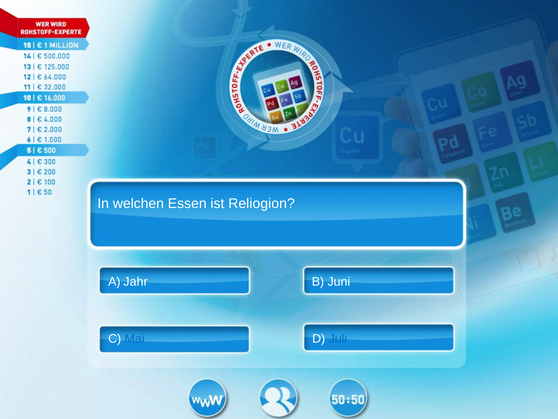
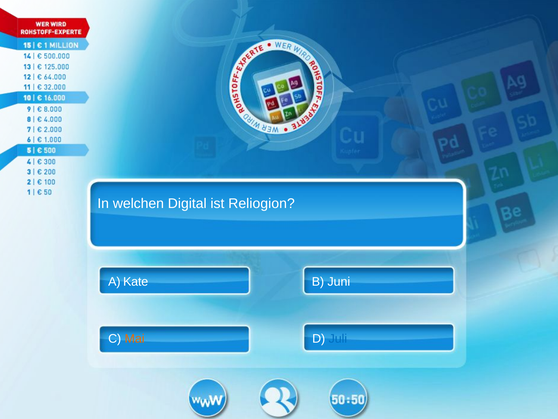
Essen: Essen -> Digital
Jahr: Jahr -> Kate
Mai colour: blue -> orange
